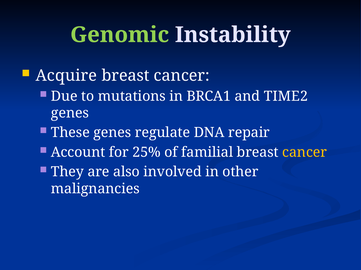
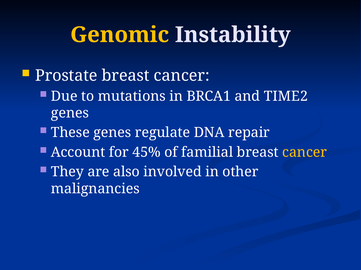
Genomic colour: light green -> yellow
Acquire: Acquire -> Prostate
25%: 25% -> 45%
